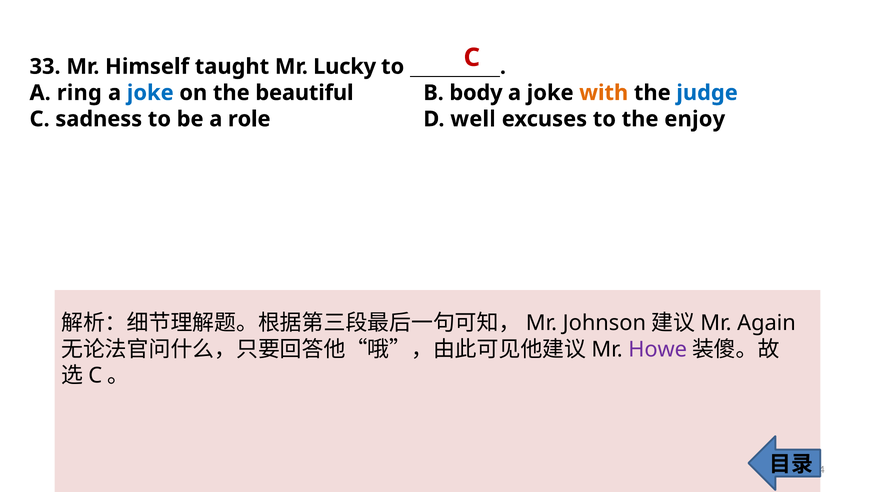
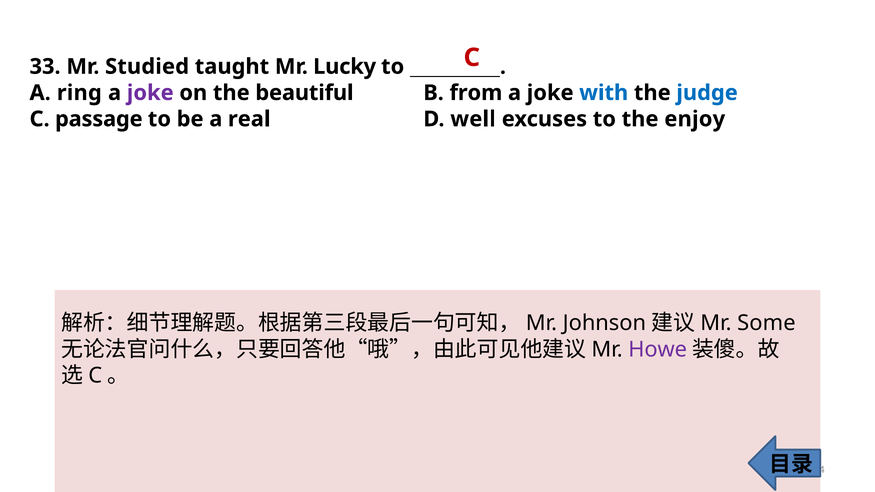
Himself: Himself -> Studied
joke at (150, 93) colour: blue -> purple
body: body -> from
with colour: orange -> blue
sadness: sadness -> passage
role: role -> real
Again: Again -> Some
